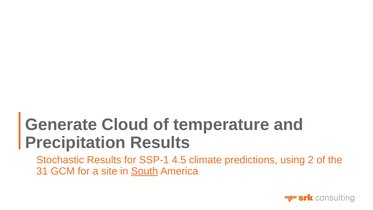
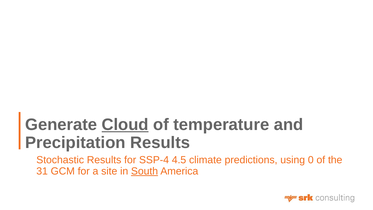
Cloud underline: none -> present
SSP-1: SSP-1 -> SSP-4
2: 2 -> 0
